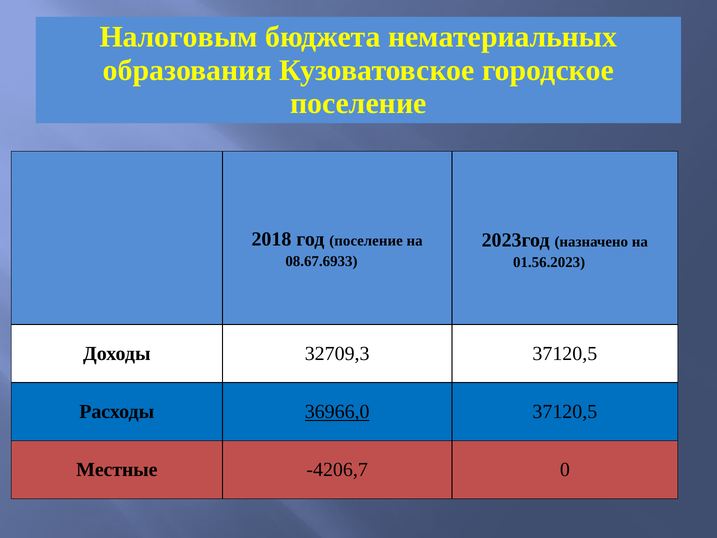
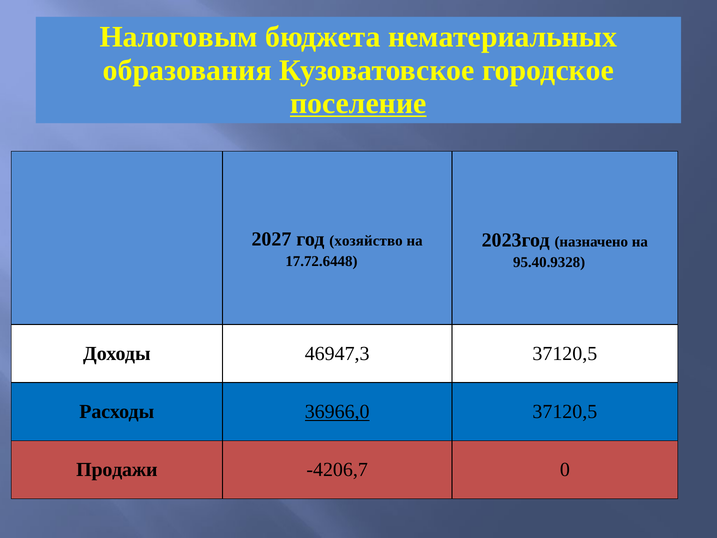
поселение at (358, 103) underline: none -> present
2018: 2018 -> 2027
год поселение: поселение -> хозяйство
08.67.6933: 08.67.6933 -> 17.72.6448
01.56.2023: 01.56.2023 -> 95.40.9328
32709,3: 32709,3 -> 46947,3
Местные: Местные -> Продажи
